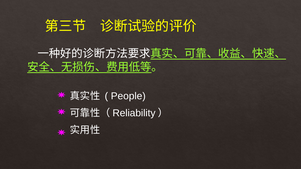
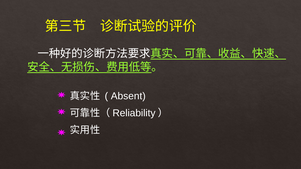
People: People -> Absent
